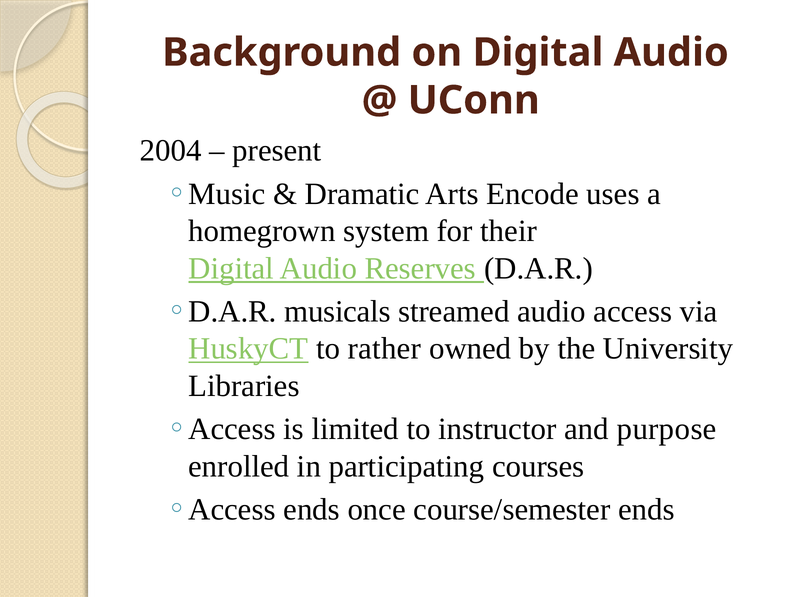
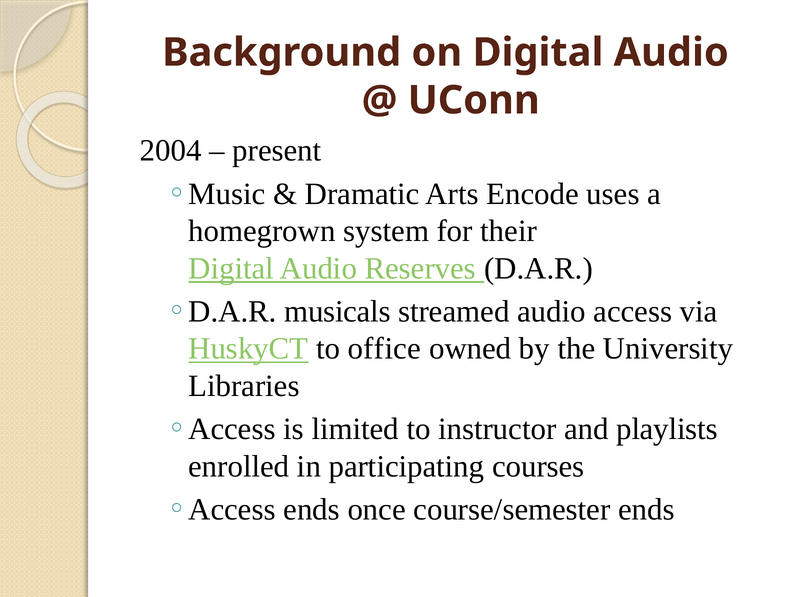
rather: rather -> office
purpose: purpose -> playlists
